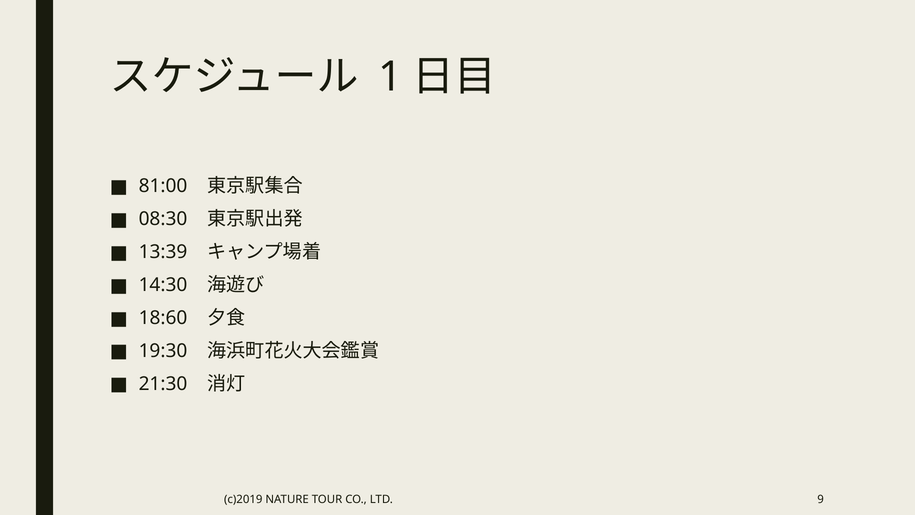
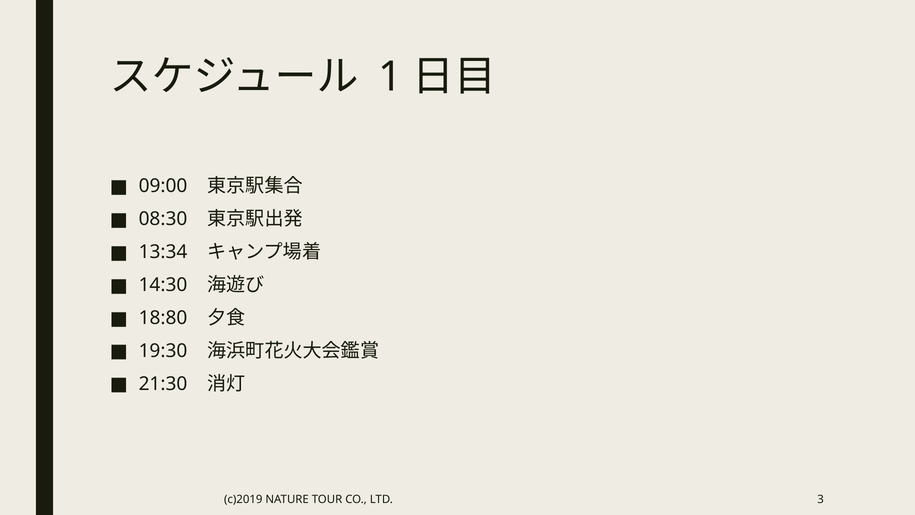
81:00: 81:00 -> 09:00
13:39: 13:39 -> 13:34
18:60: 18:60 -> 18:80
9: 9 -> 3
